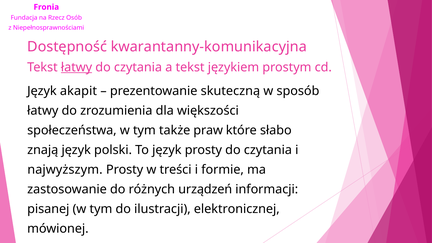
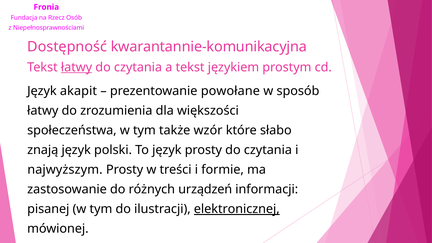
kwarantanny-komunikacyjna: kwarantanny-komunikacyjna -> kwarantannie-komunikacyjna
skuteczną: skuteczną -> powołane
praw: praw -> wzór
elektronicznej underline: none -> present
